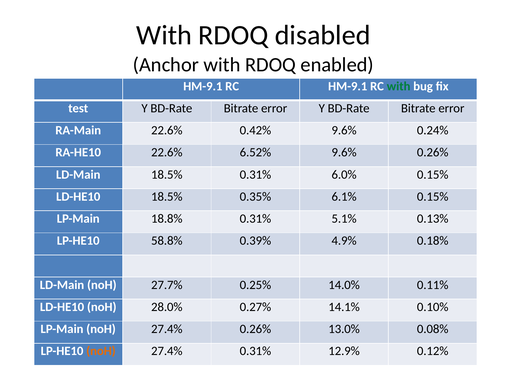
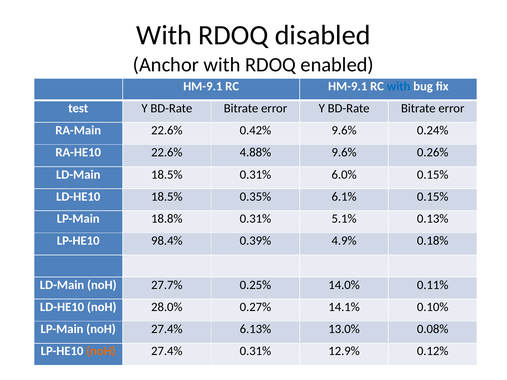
with at (399, 86) colour: green -> blue
6.52%: 6.52% -> 4.88%
58.8%: 58.8% -> 98.4%
27.4% 0.26%: 0.26% -> 6.13%
